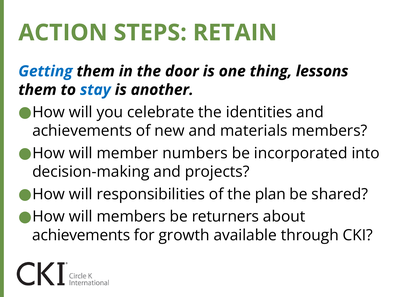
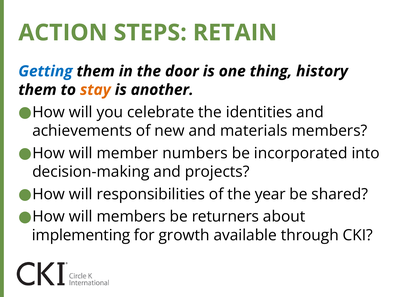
lessons: lessons -> history
stay colour: blue -> orange
plan: plan -> year
achievements at (81, 235): achievements -> implementing
